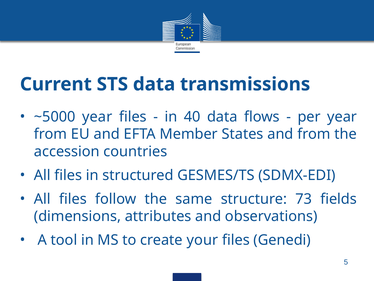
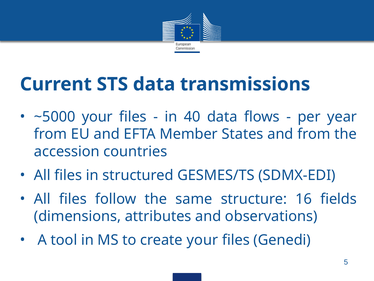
~5000 year: year -> your
73: 73 -> 16
